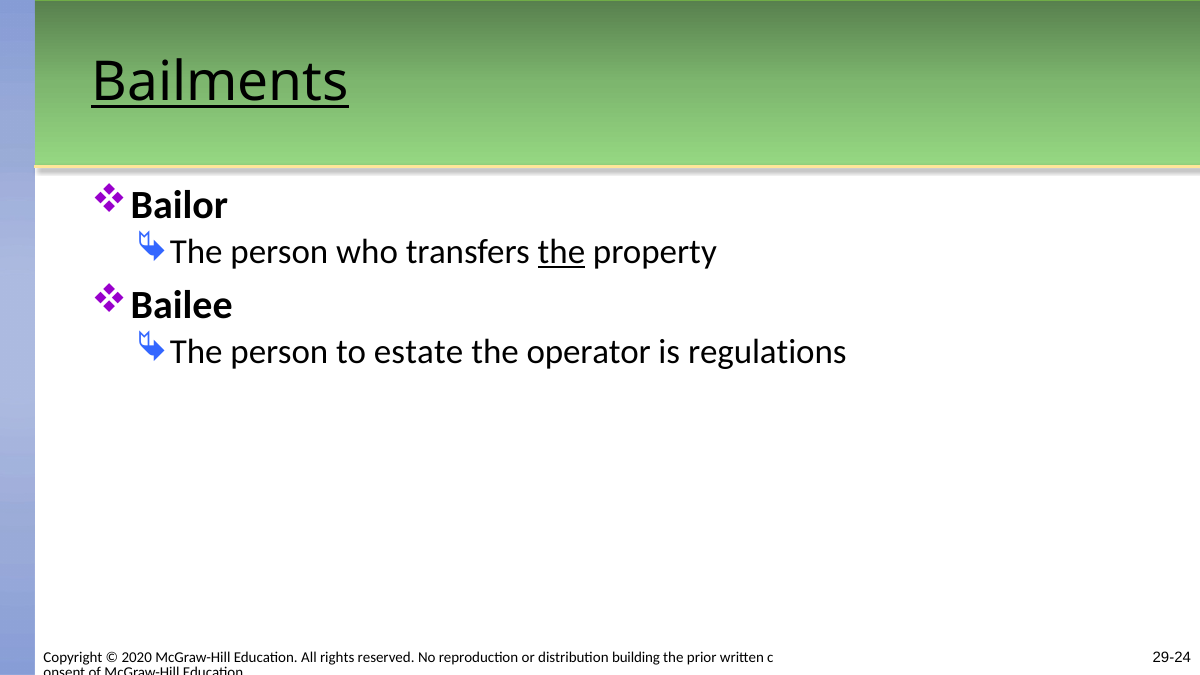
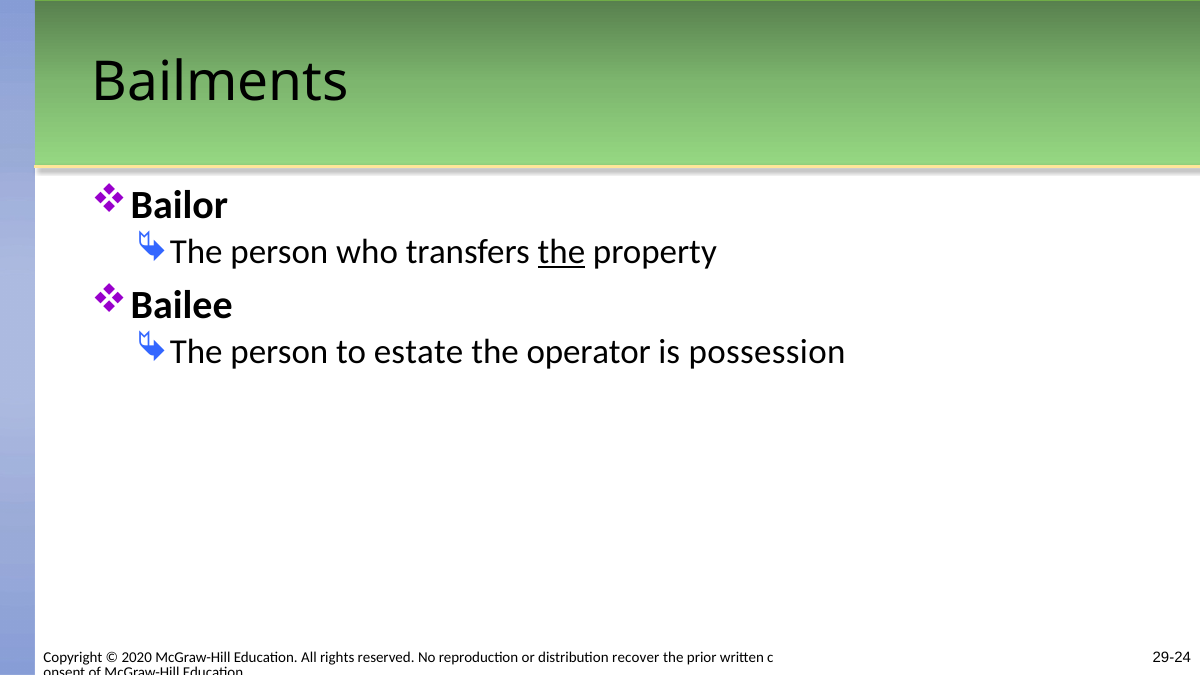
Bailments underline: present -> none
regulations: regulations -> possession
building: building -> recover
